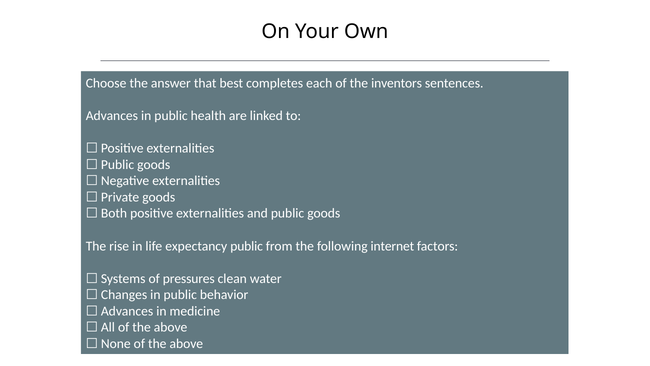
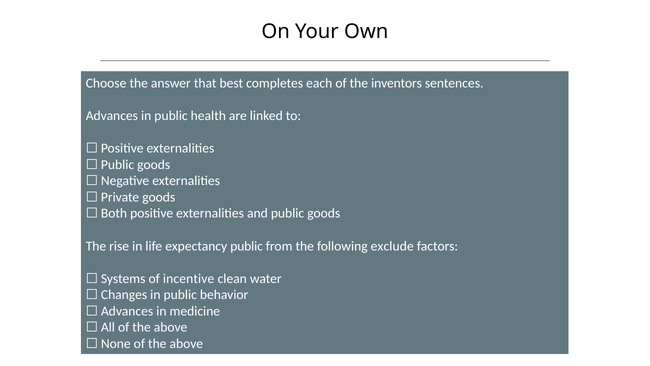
internet: internet -> exclude
pressures: pressures -> incentive
